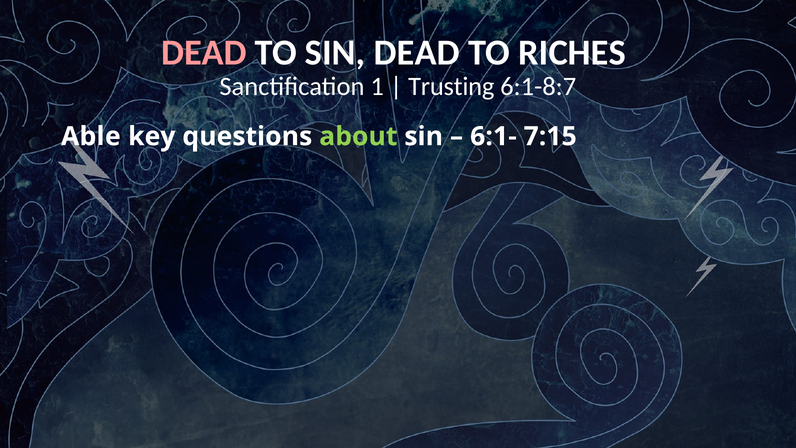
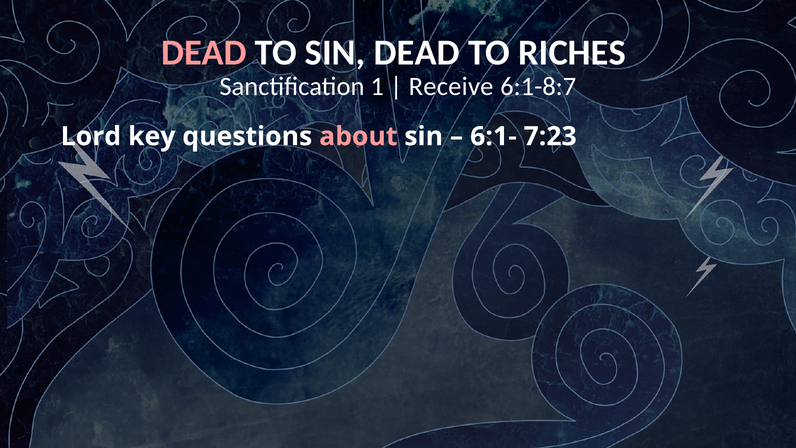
Trusting: Trusting -> Receive
Able: Able -> Lord
about colour: light green -> pink
7:15: 7:15 -> 7:23
